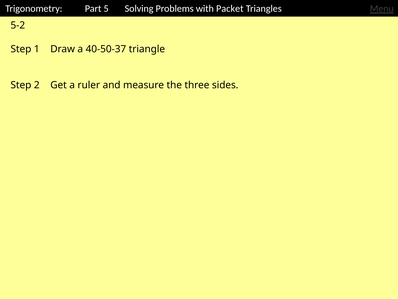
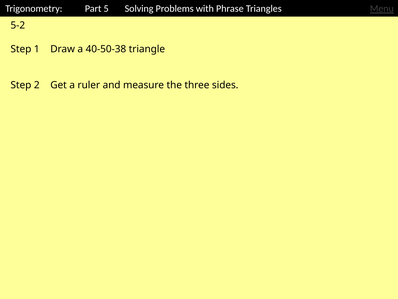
Packet: Packet -> Phrase
40-50-37: 40-50-37 -> 40-50-38
